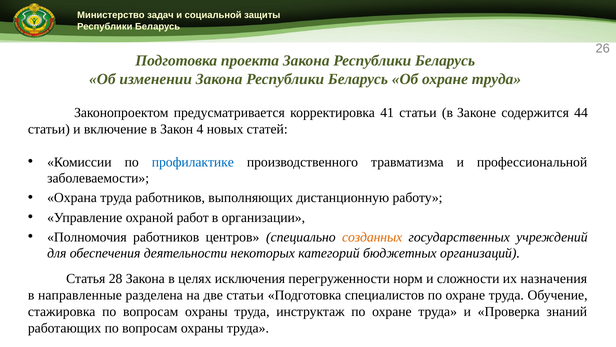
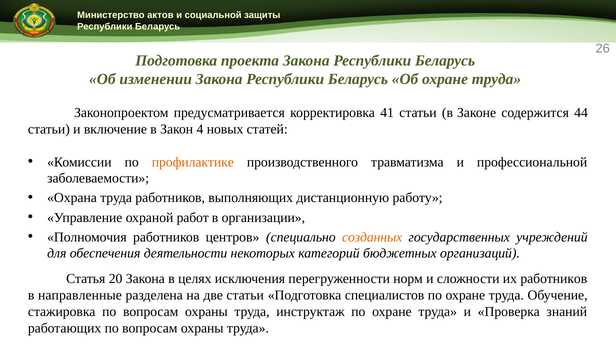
задач: задач -> актов
профилактике colour: blue -> orange
28: 28 -> 20
их назначения: назначения -> работников
